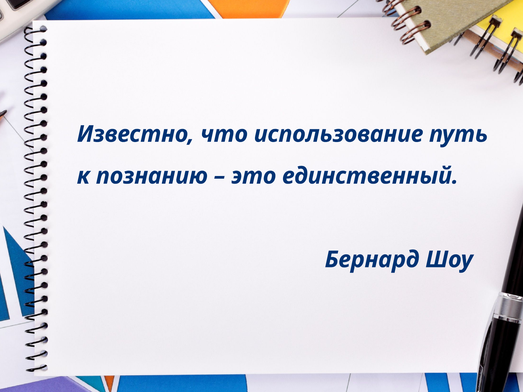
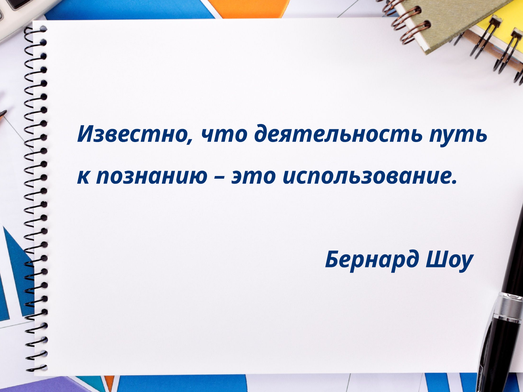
использование: использование -> деятельность
единственный: единственный -> использование
